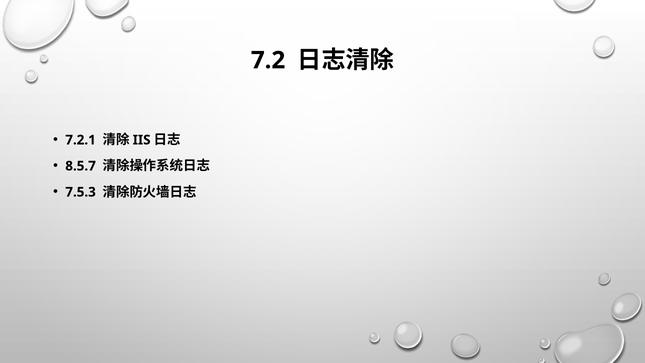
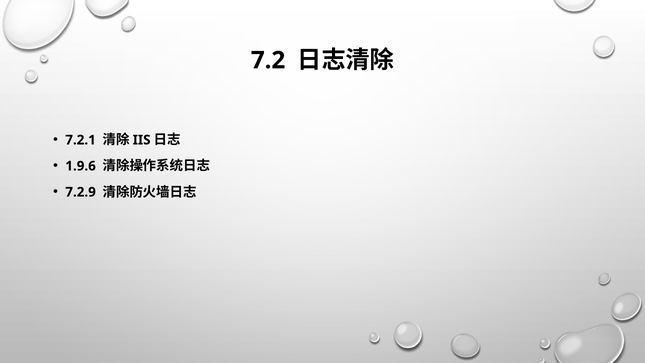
8.5.7: 8.5.7 -> 1.9.6
7.5.3: 7.5.3 -> 7.2.9
